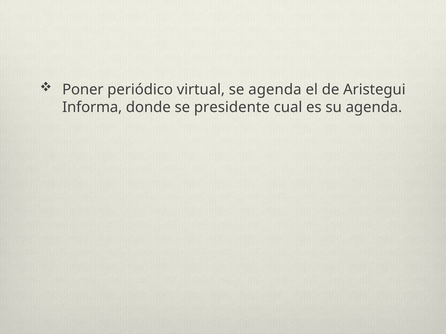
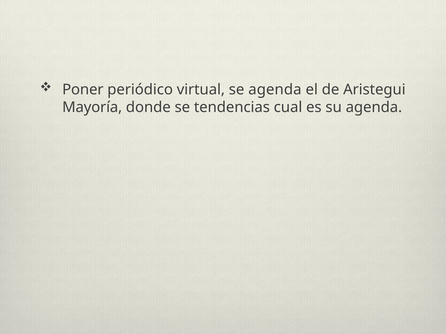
Informa: Informa -> Mayoría
presidente: presidente -> tendencias
